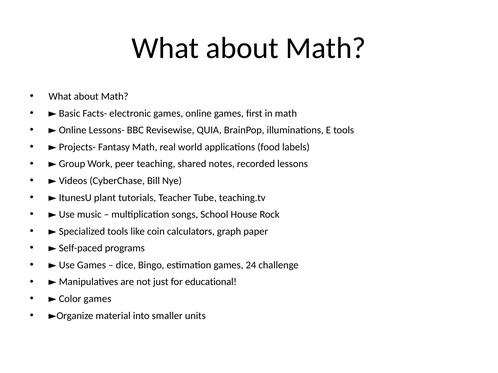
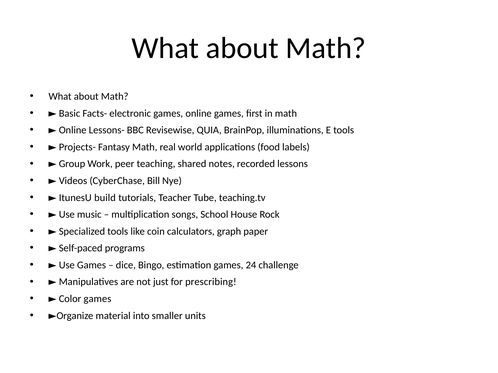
plant: plant -> build
educational: educational -> prescribing
